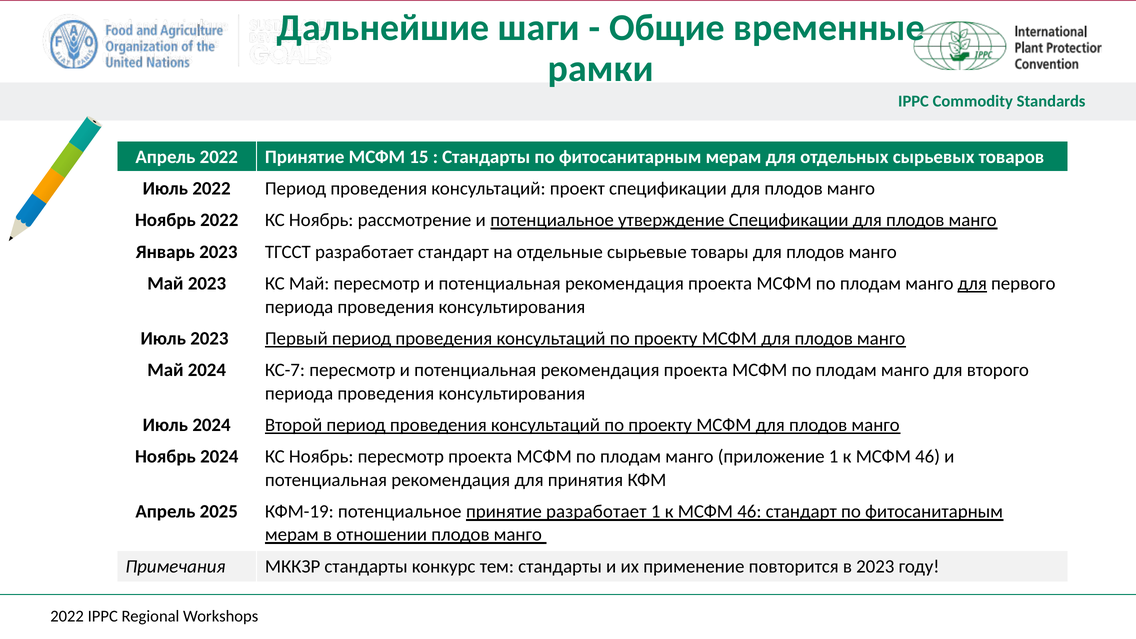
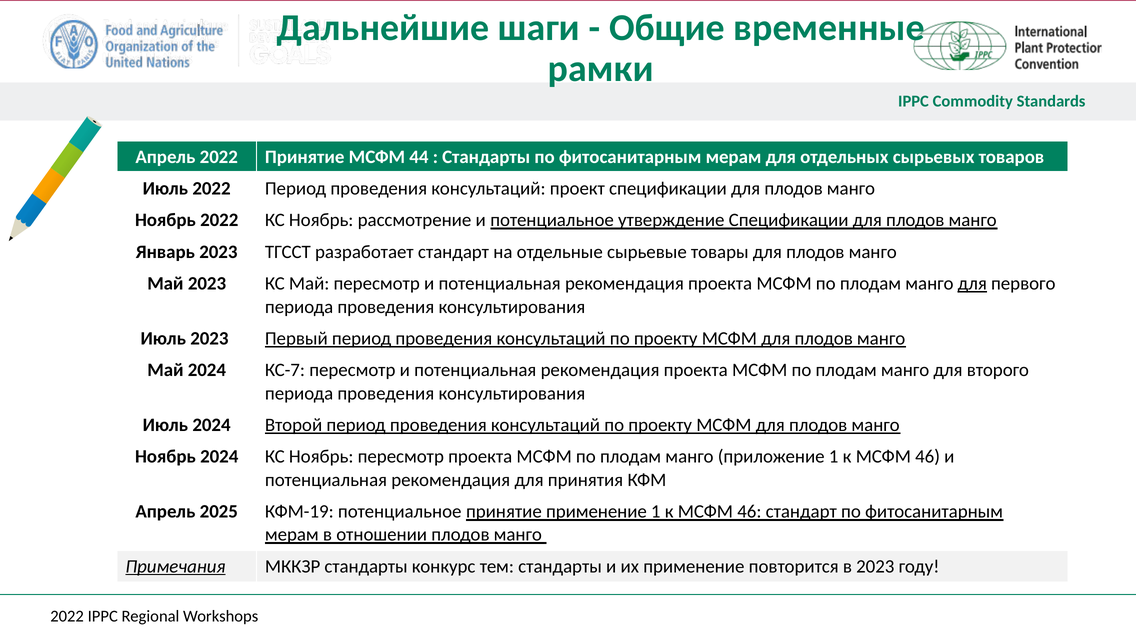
15: 15 -> 44
принятие разработает: разработает -> применение
Примечания underline: none -> present
